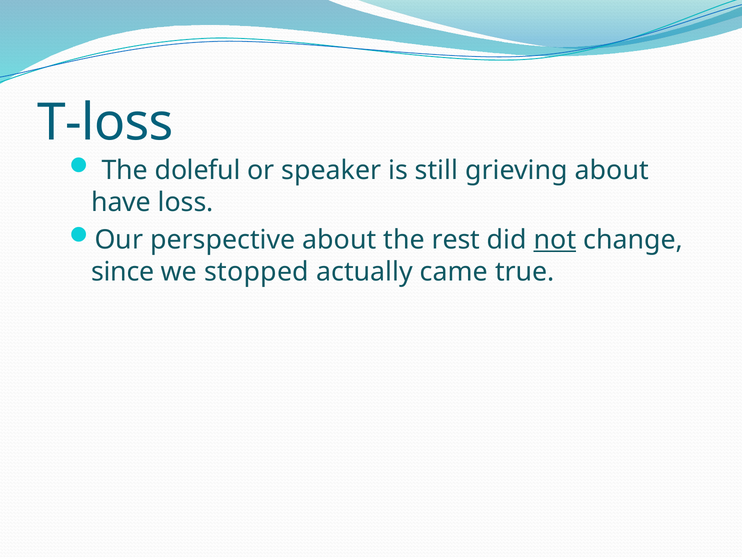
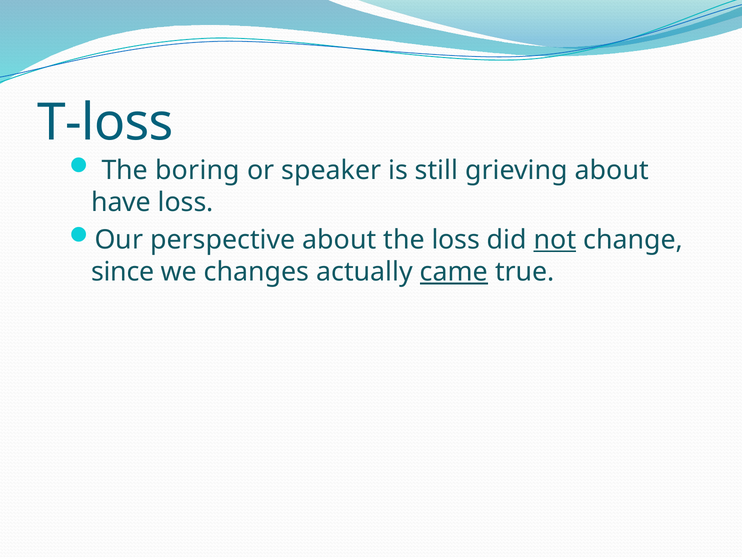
doleful: doleful -> boring
the rest: rest -> loss
stopped: stopped -> changes
came underline: none -> present
